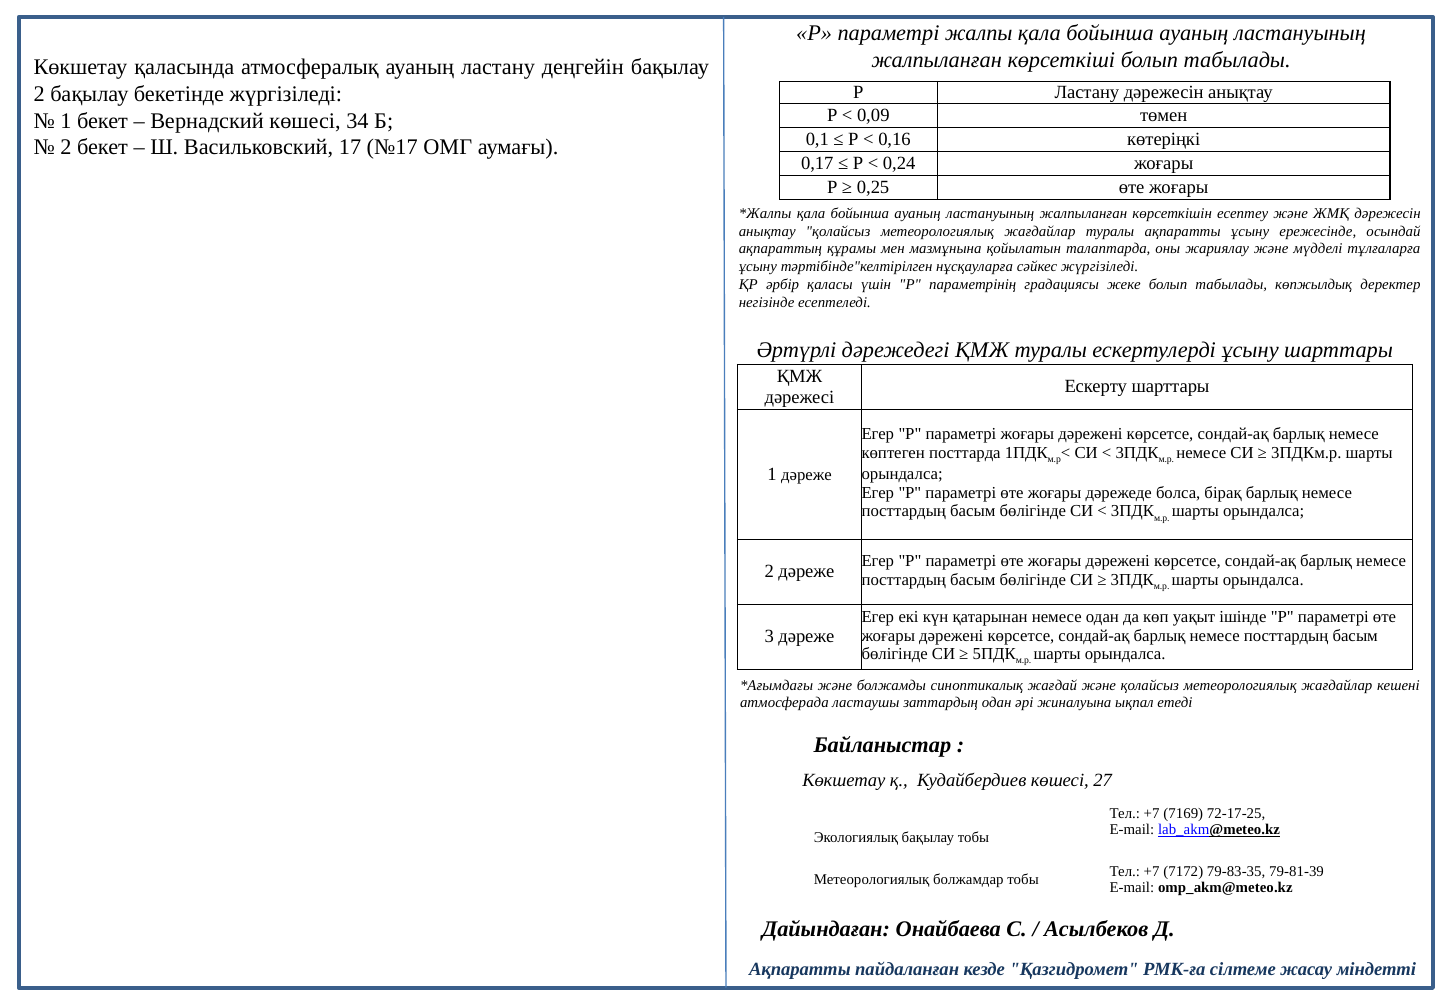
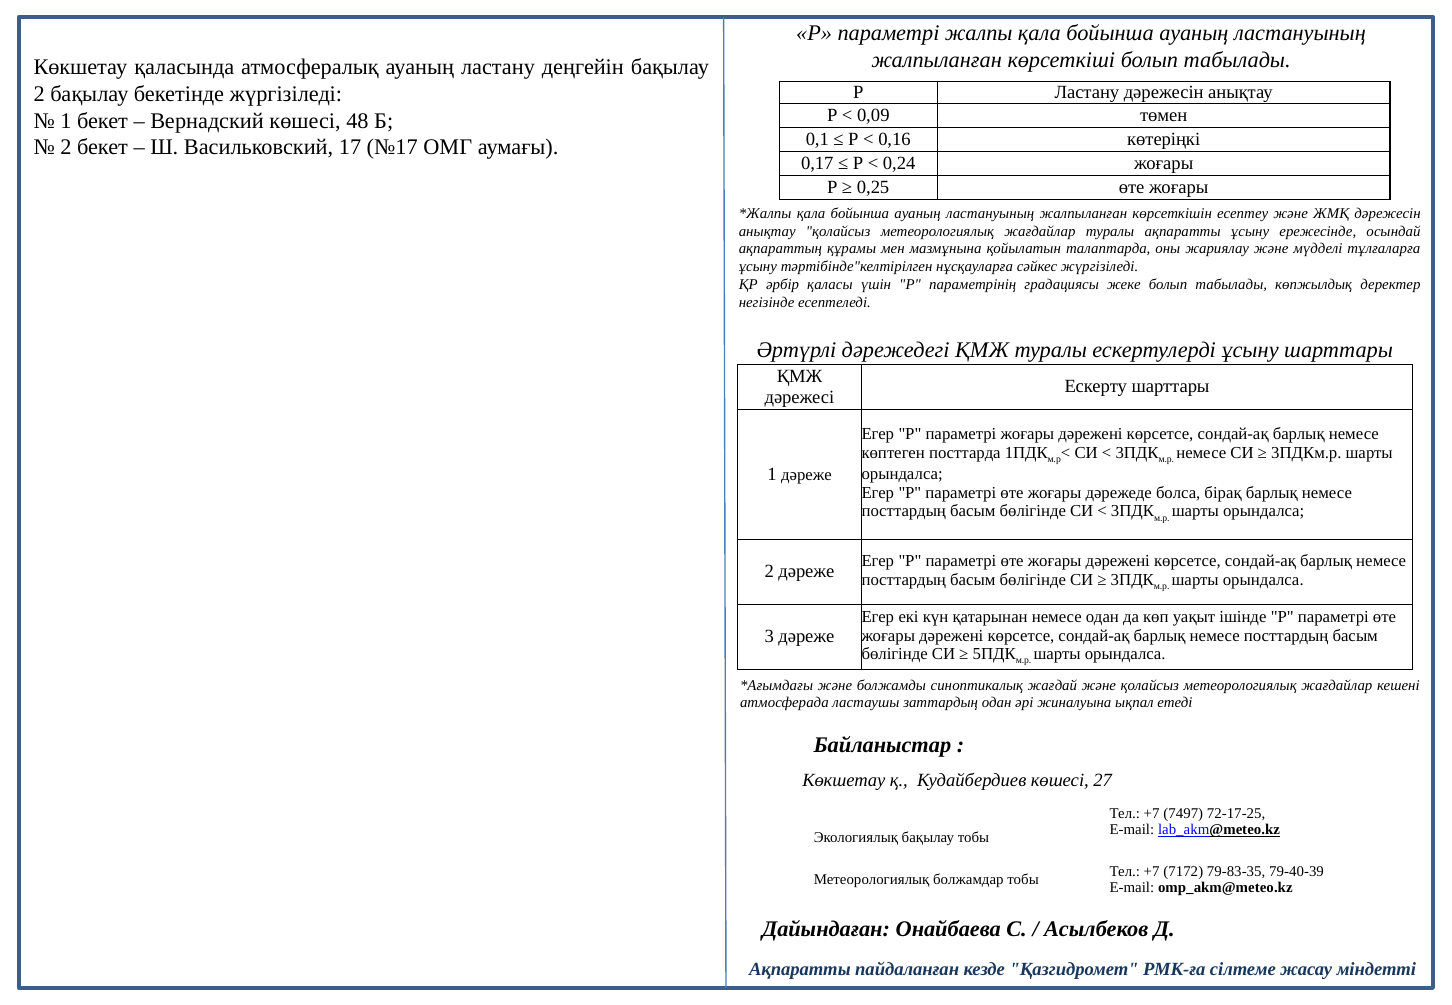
34: 34 -> 48
7169: 7169 -> 7497
79-81-39: 79-81-39 -> 79-40-39
